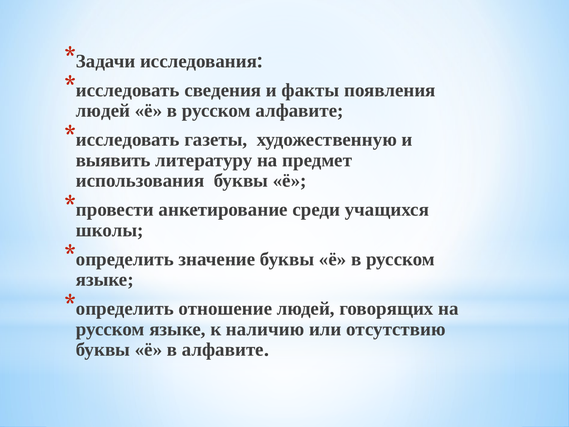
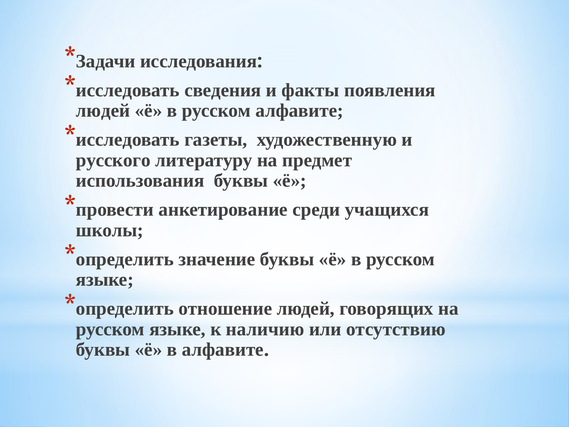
выявить: выявить -> русского
